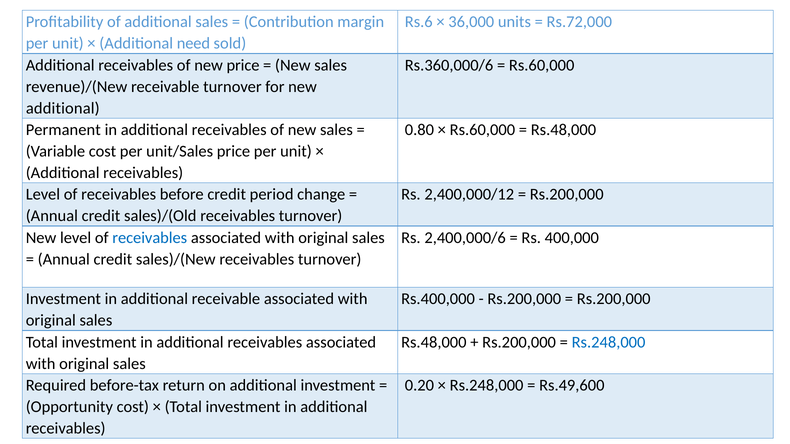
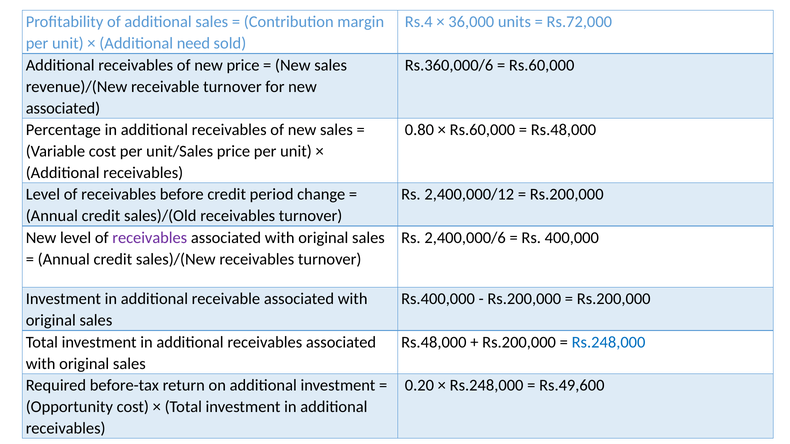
Rs.6: Rs.6 -> Rs.4
additional at (63, 108): additional -> associated
Permanent: Permanent -> Percentage
receivables at (150, 238) colour: blue -> purple
